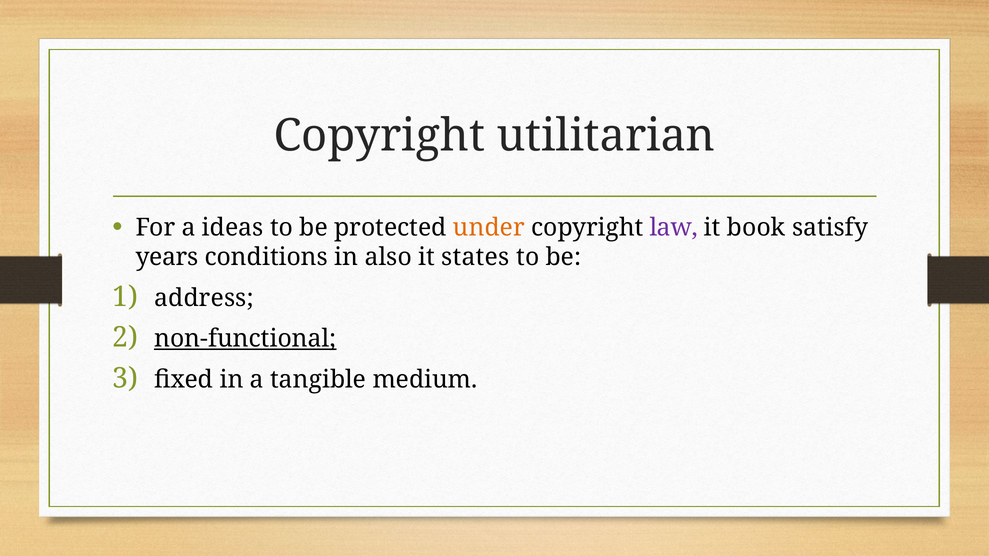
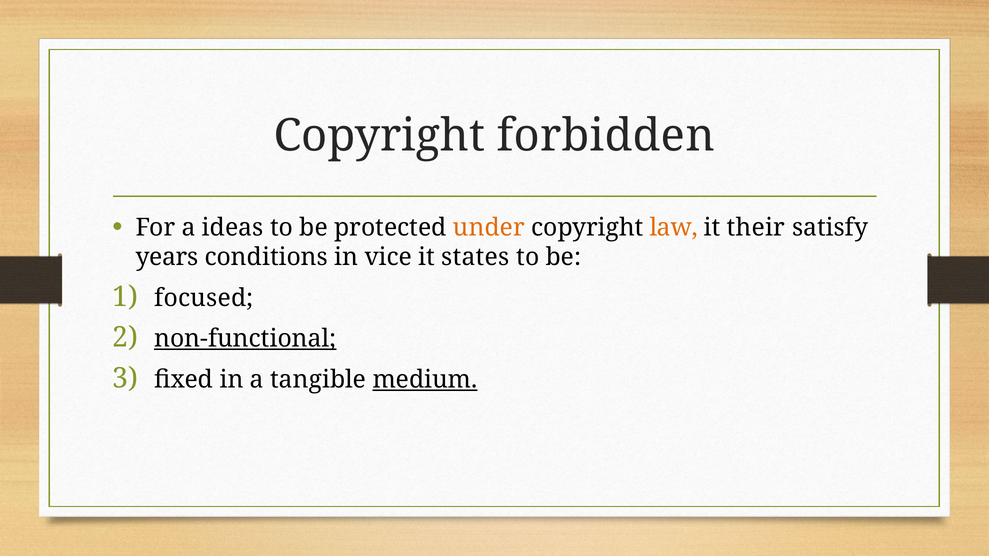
utilitarian: utilitarian -> forbidden
law colour: purple -> orange
book: book -> their
also: also -> vice
address: address -> focused
medium underline: none -> present
